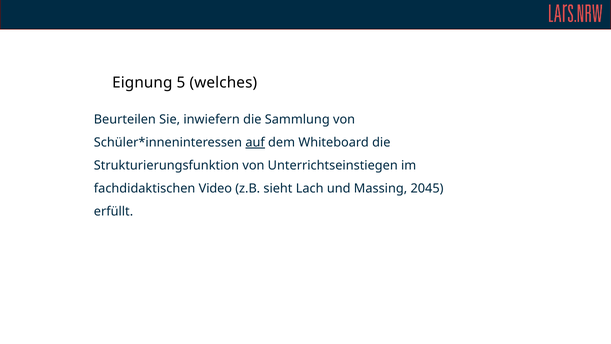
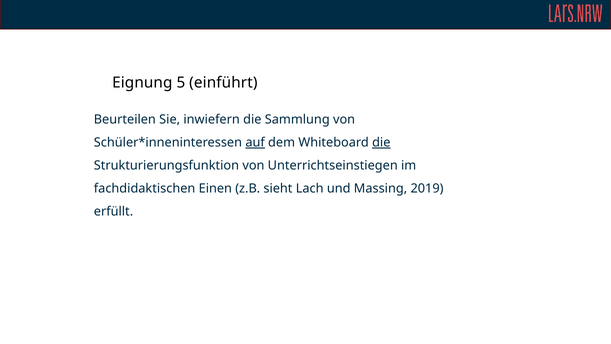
welches: welches -> einführt
die at (381, 142) underline: none -> present
Video: Video -> Einen
2045: 2045 -> 2019
